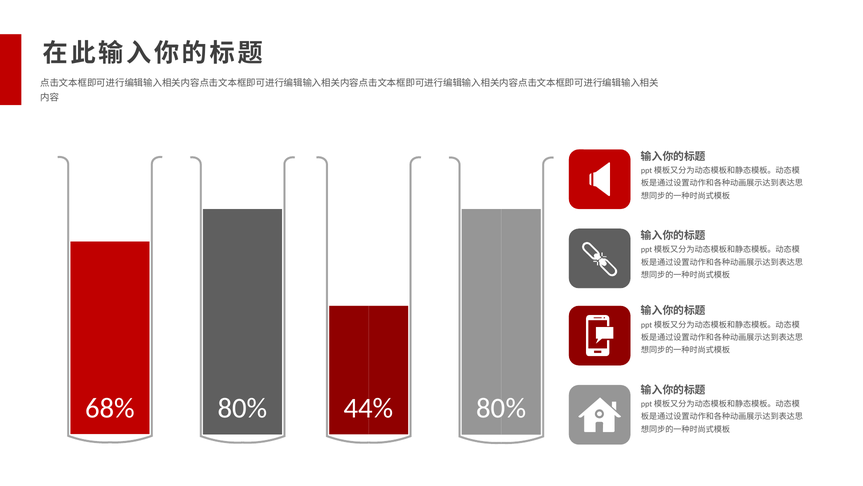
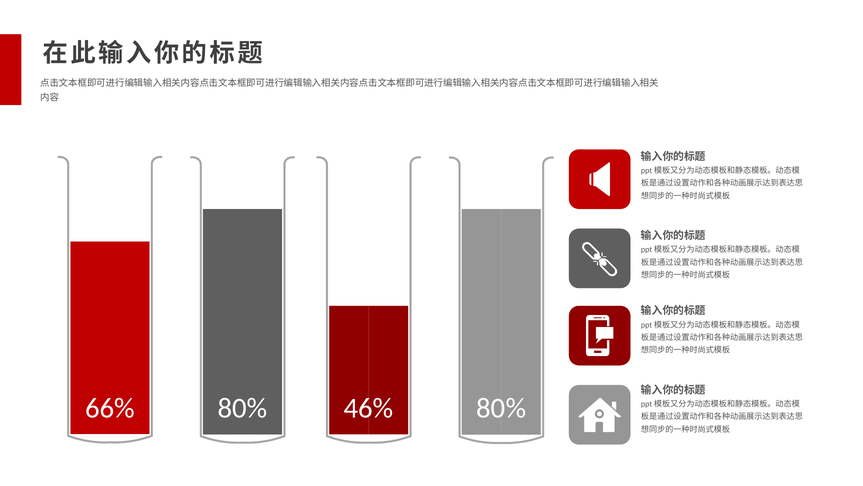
68%: 68% -> 66%
44%: 44% -> 46%
